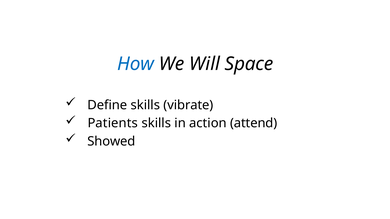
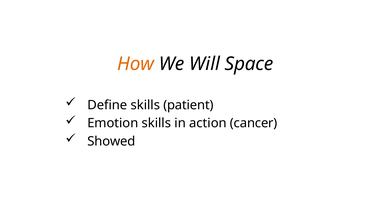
How colour: blue -> orange
vibrate: vibrate -> patient
Patients: Patients -> Emotion
attend: attend -> cancer
